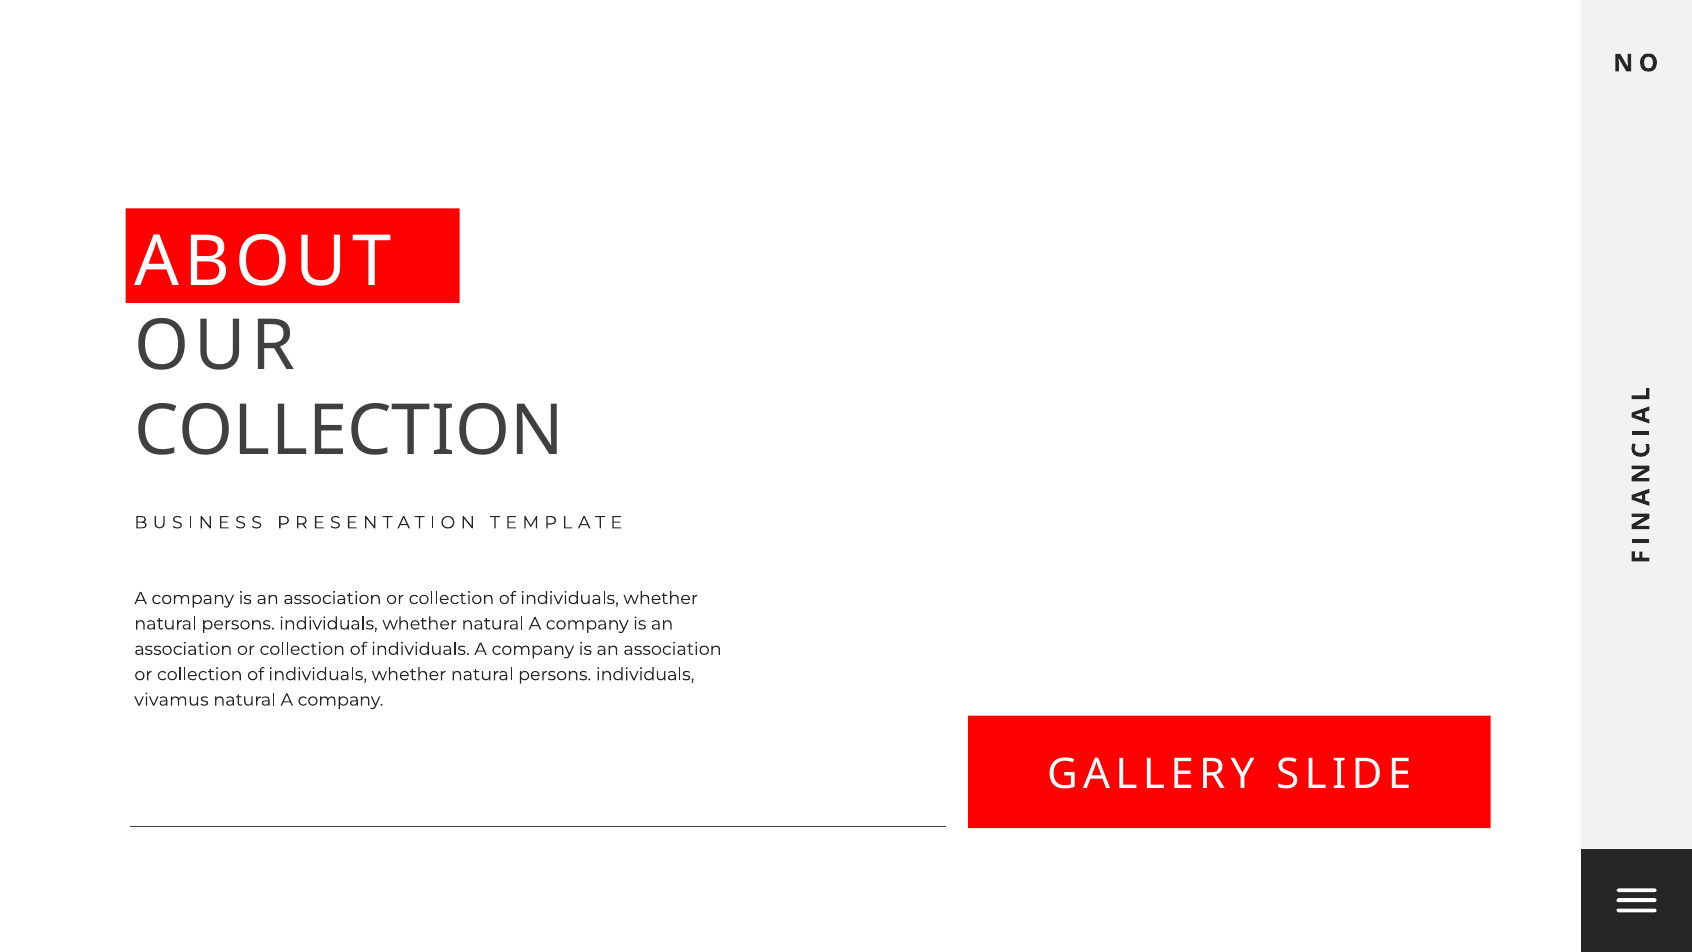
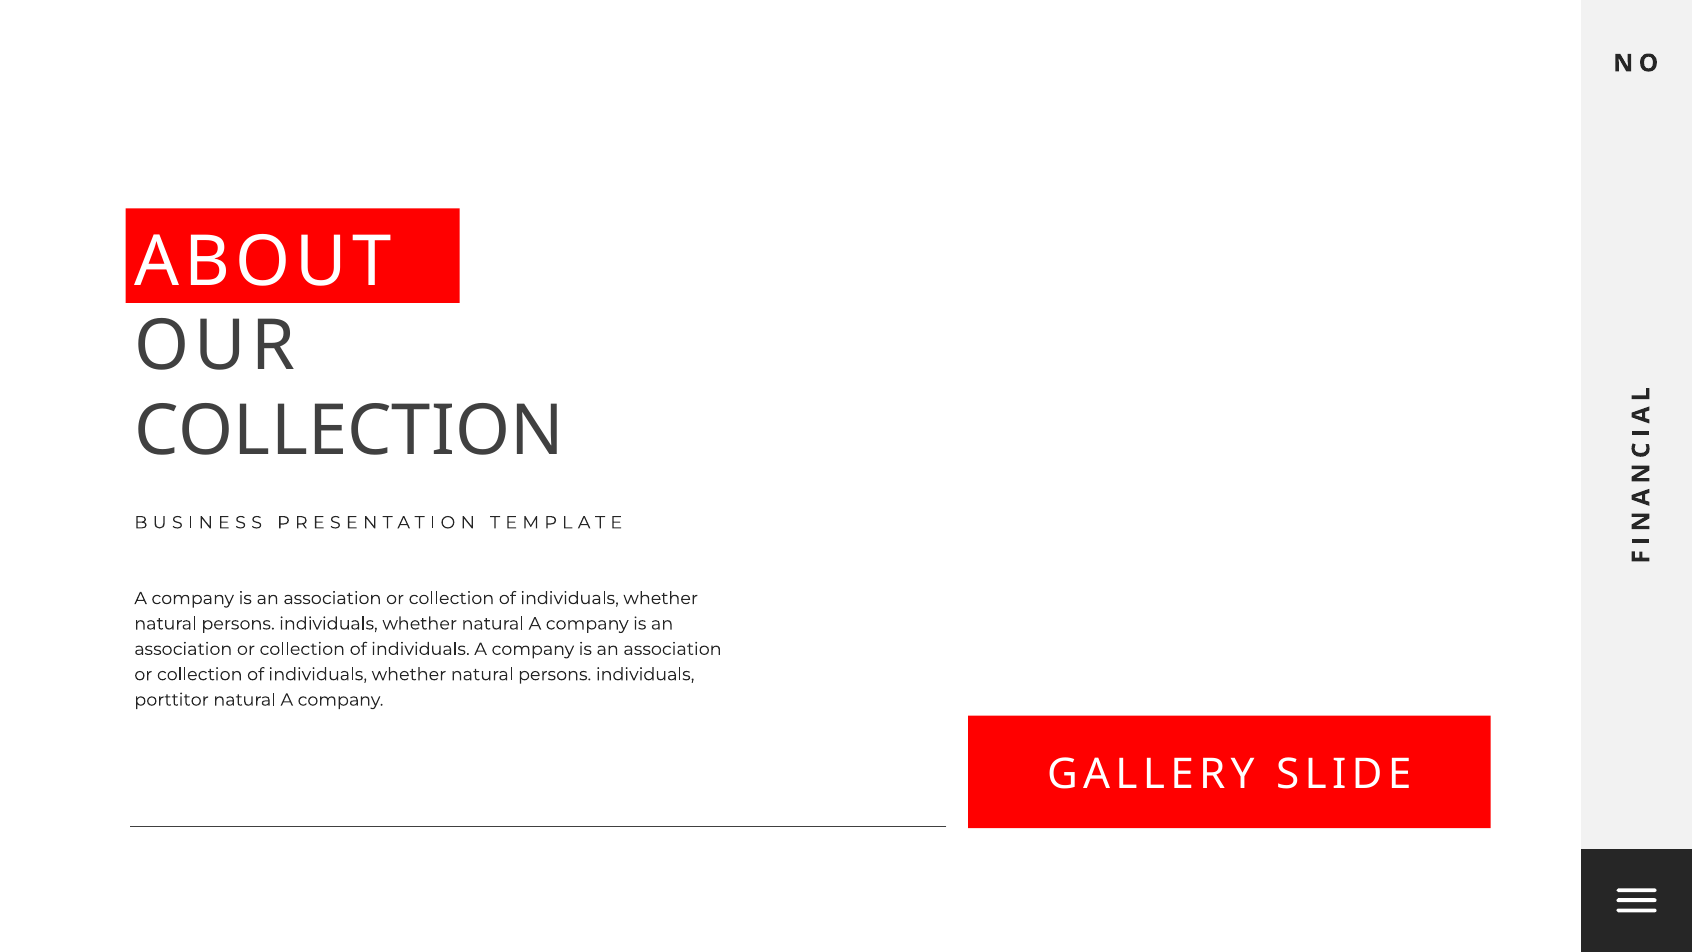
vivamus: vivamus -> porttitor
